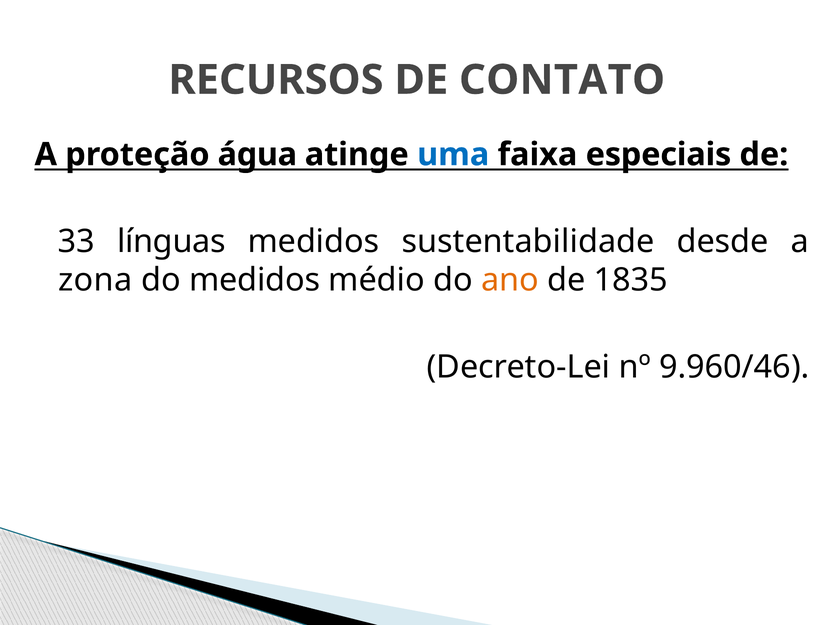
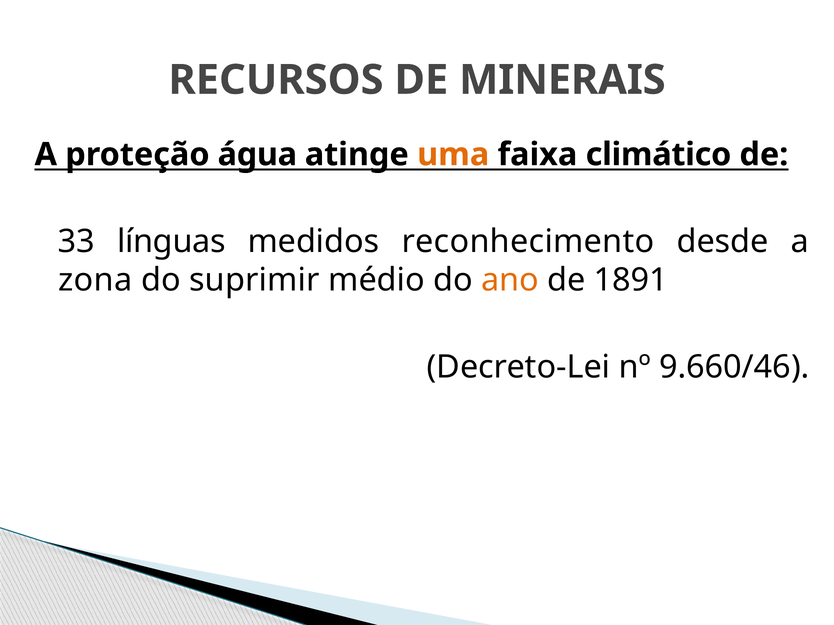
CONTATO: CONTATO -> MINERAIS
uma colour: blue -> orange
especiais: especiais -> climático
sustentabilidade: sustentabilidade -> reconhecimento
do medidos: medidos -> suprimir
1835: 1835 -> 1891
9.960/46: 9.960/46 -> 9.660/46
